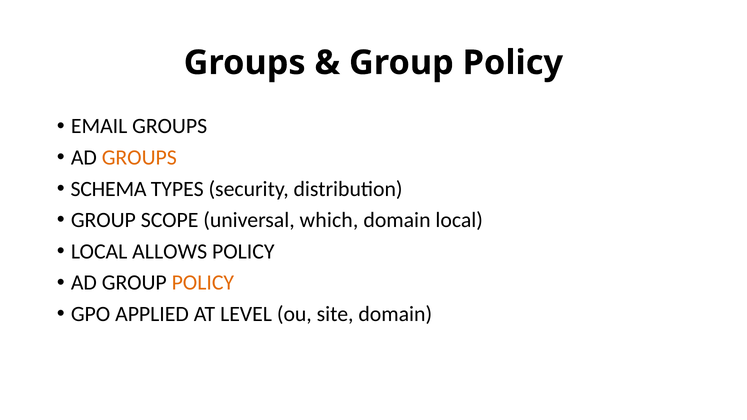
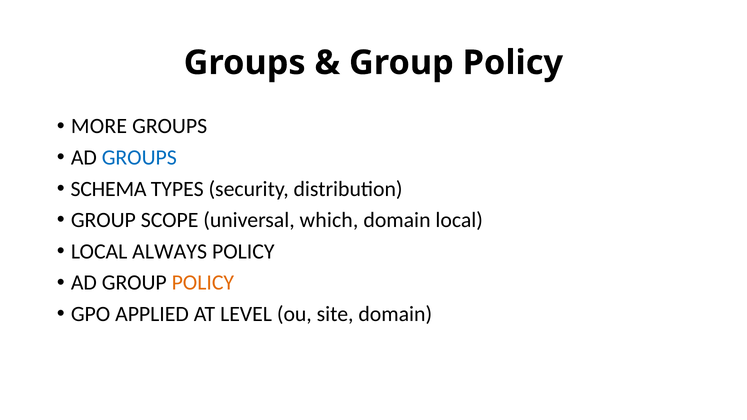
EMAIL: EMAIL -> MORE
GROUPS at (139, 158) colour: orange -> blue
ALLOWS: ALLOWS -> ALWAYS
